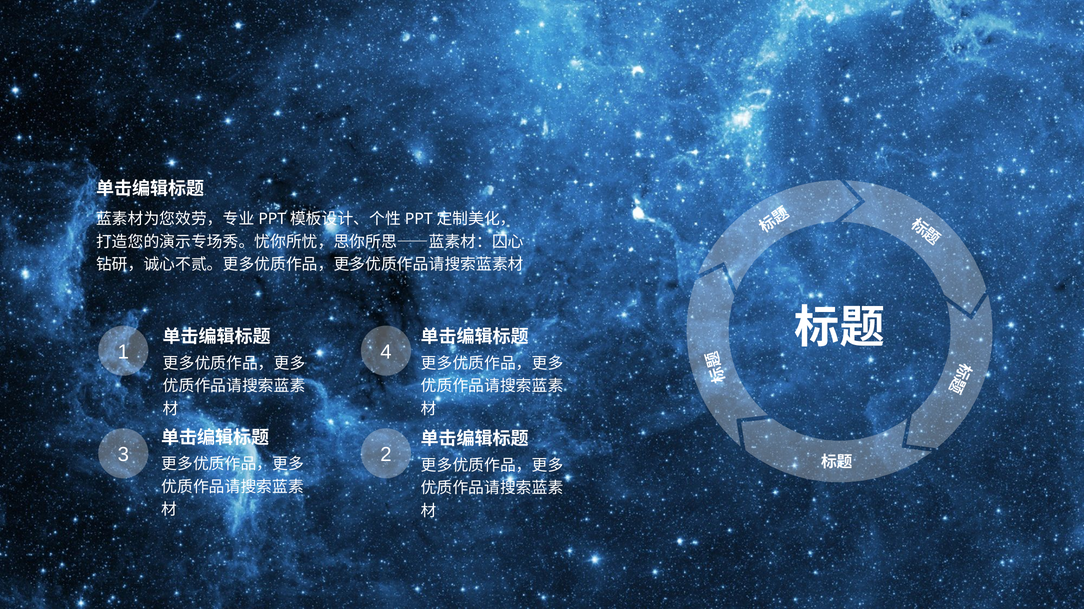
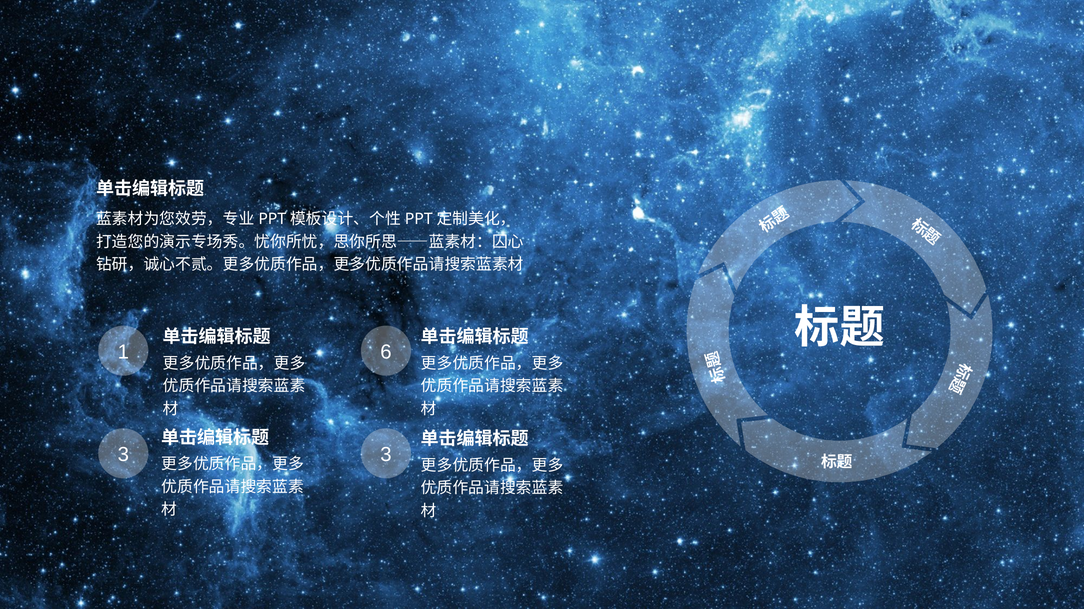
4: 4 -> 6
3 2: 2 -> 3
